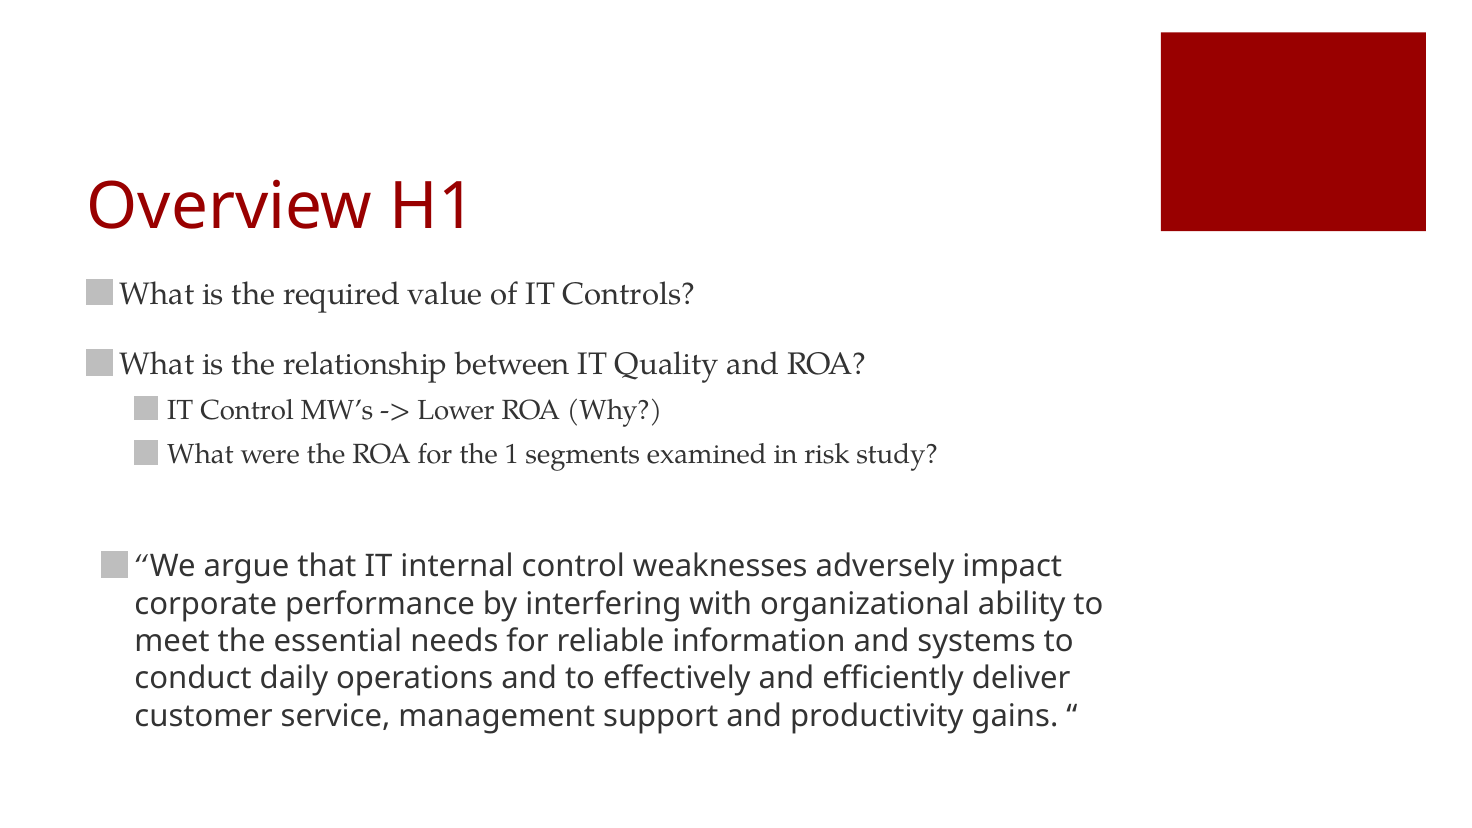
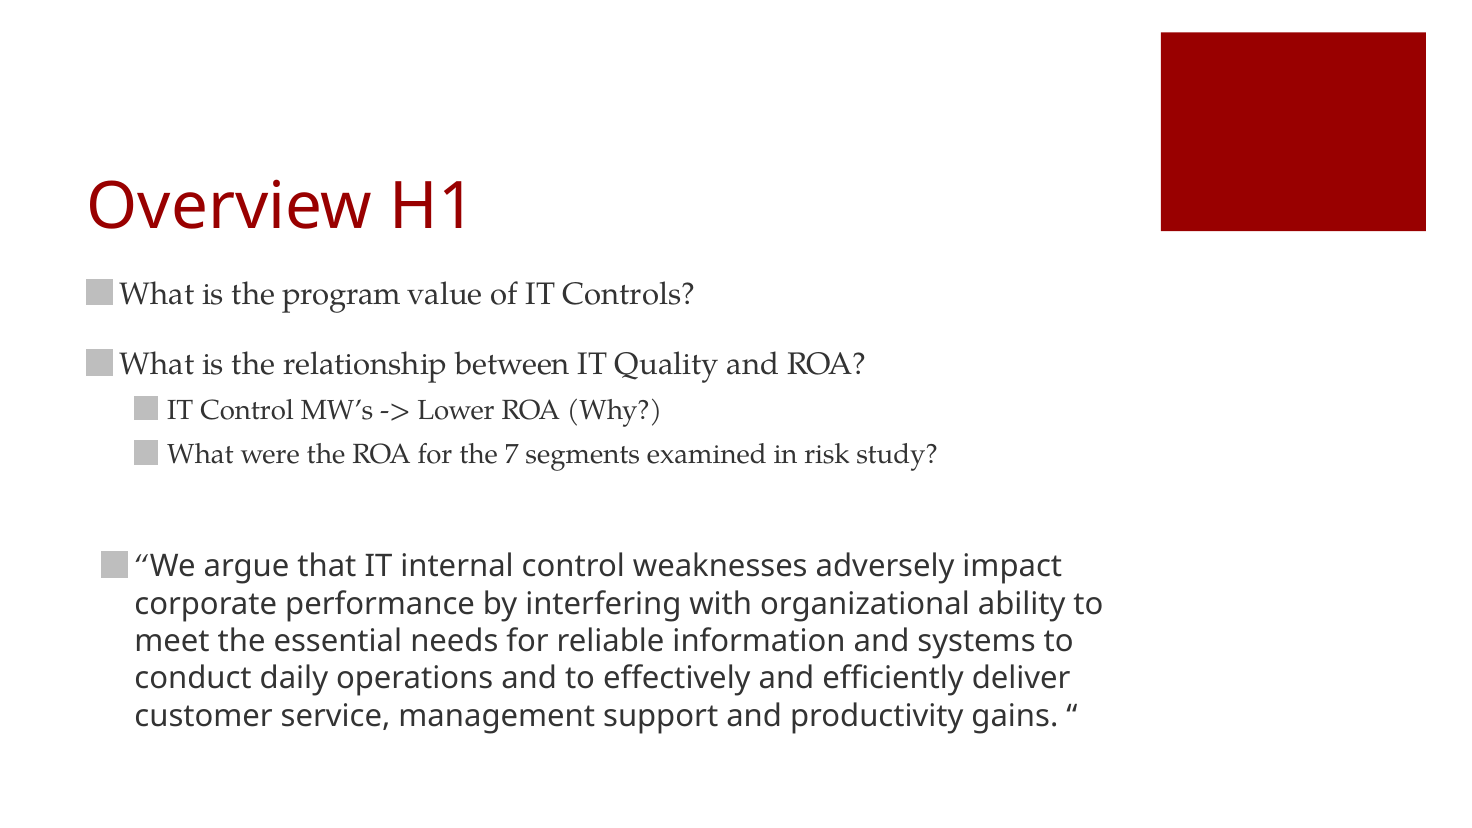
required: required -> program
1: 1 -> 7
